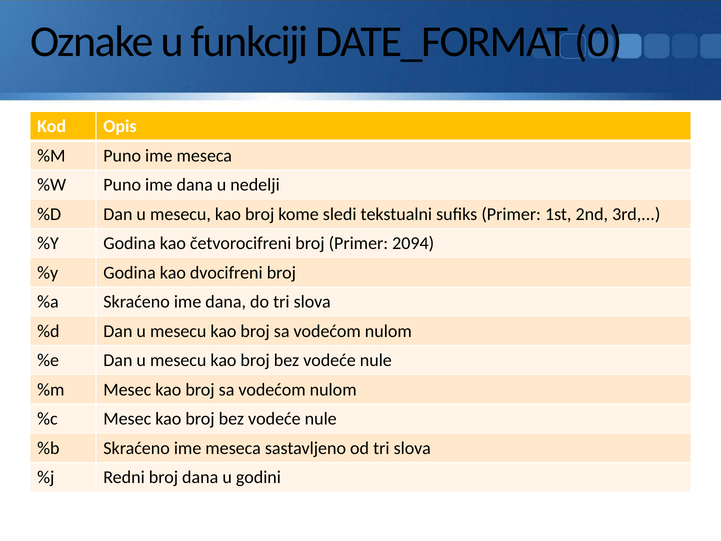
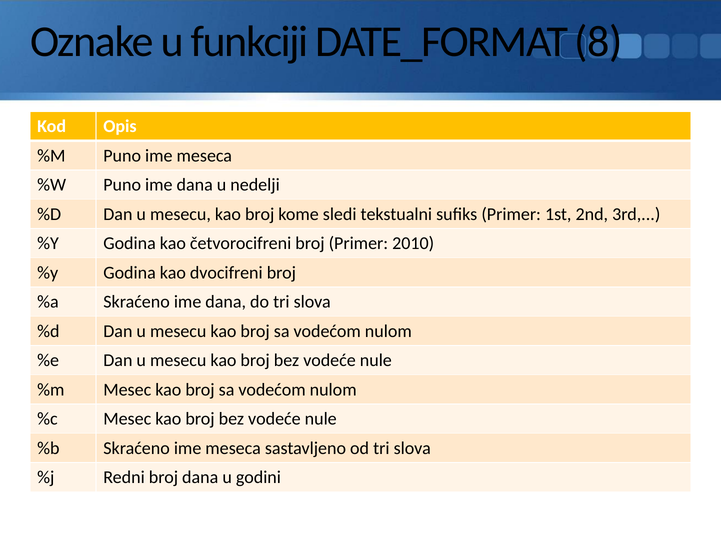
0: 0 -> 8
2094: 2094 -> 2010
